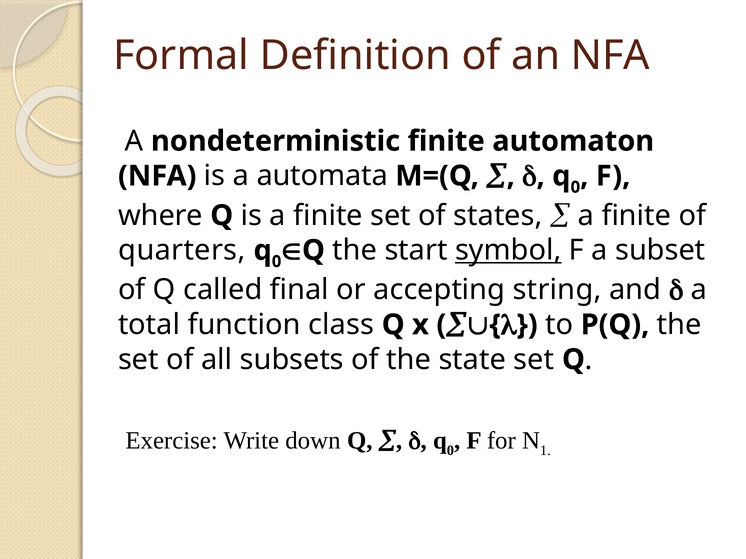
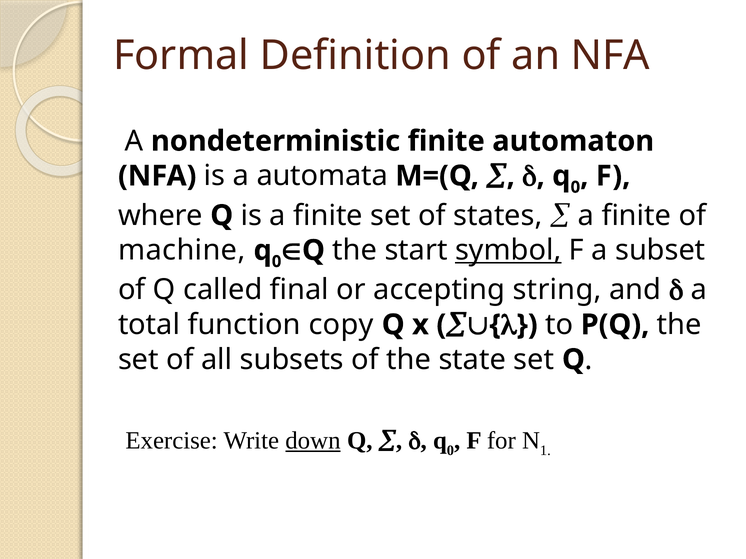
quarters: quarters -> machine
class: class -> copy
down underline: none -> present
